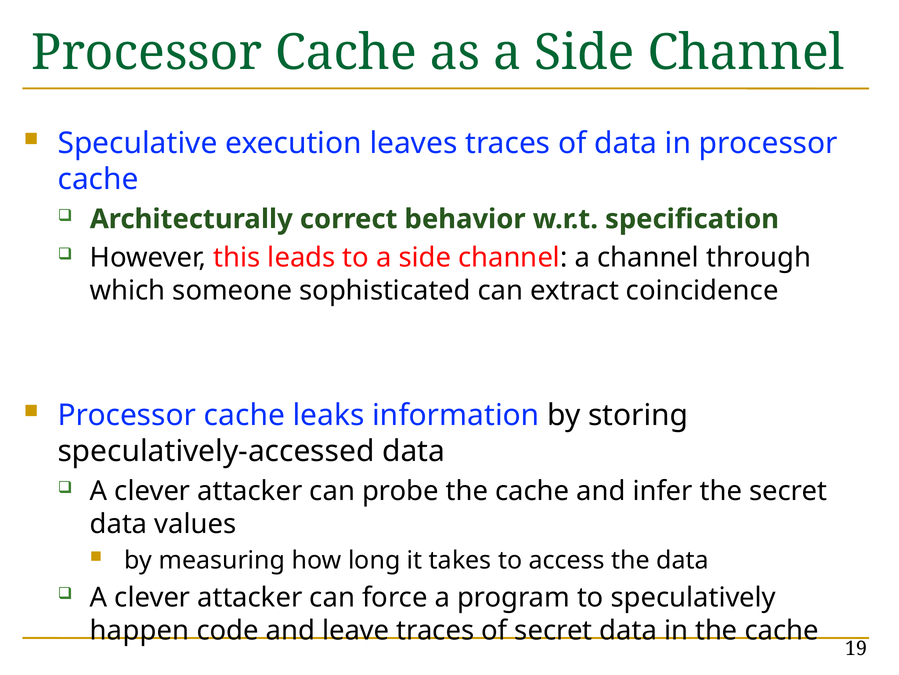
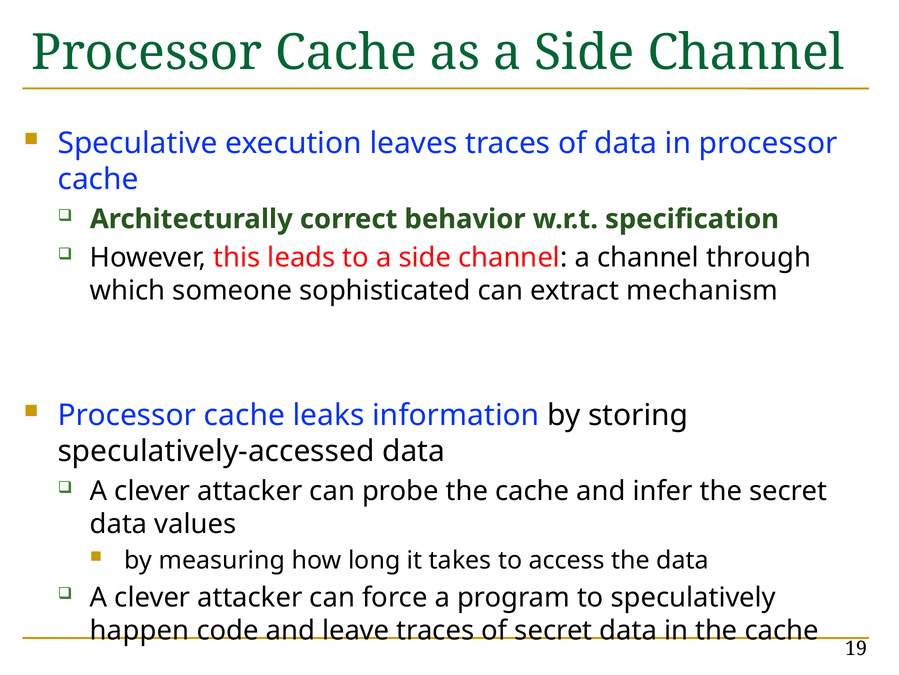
coincidence: coincidence -> mechanism
